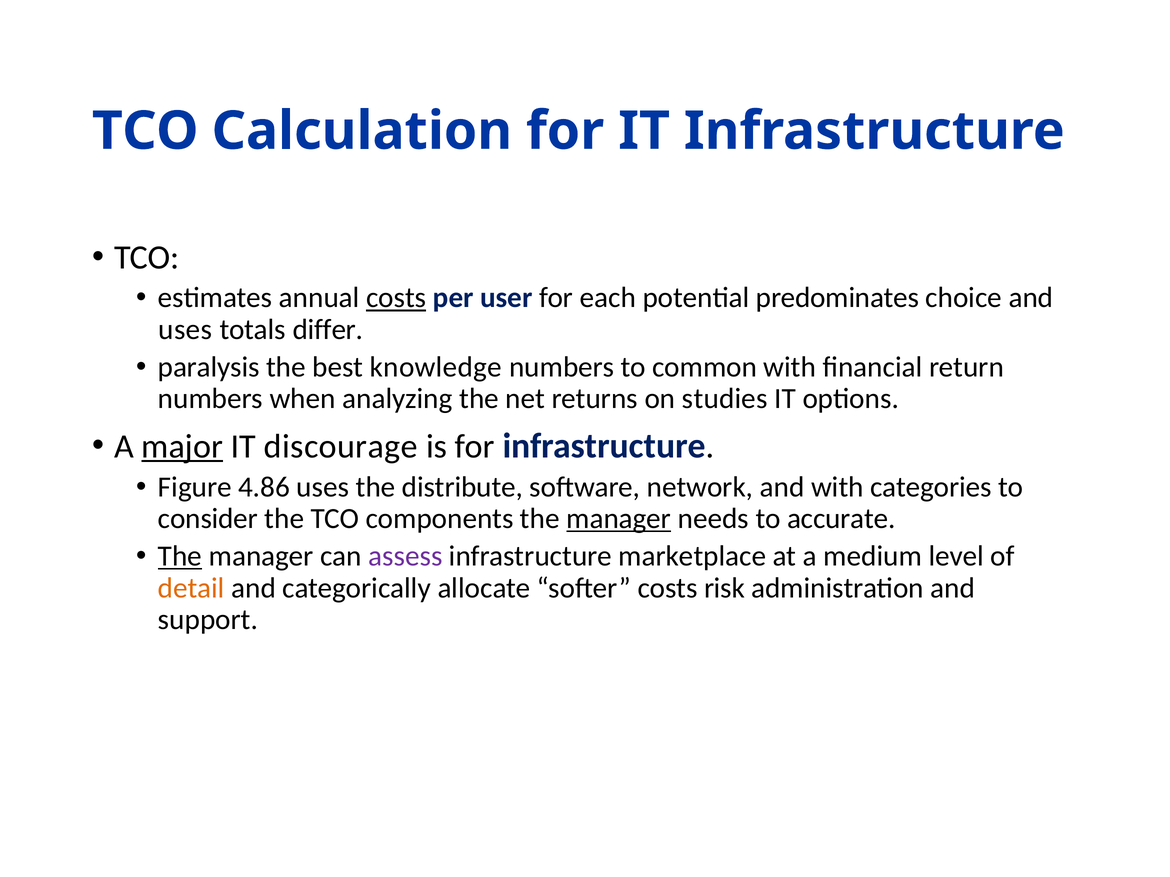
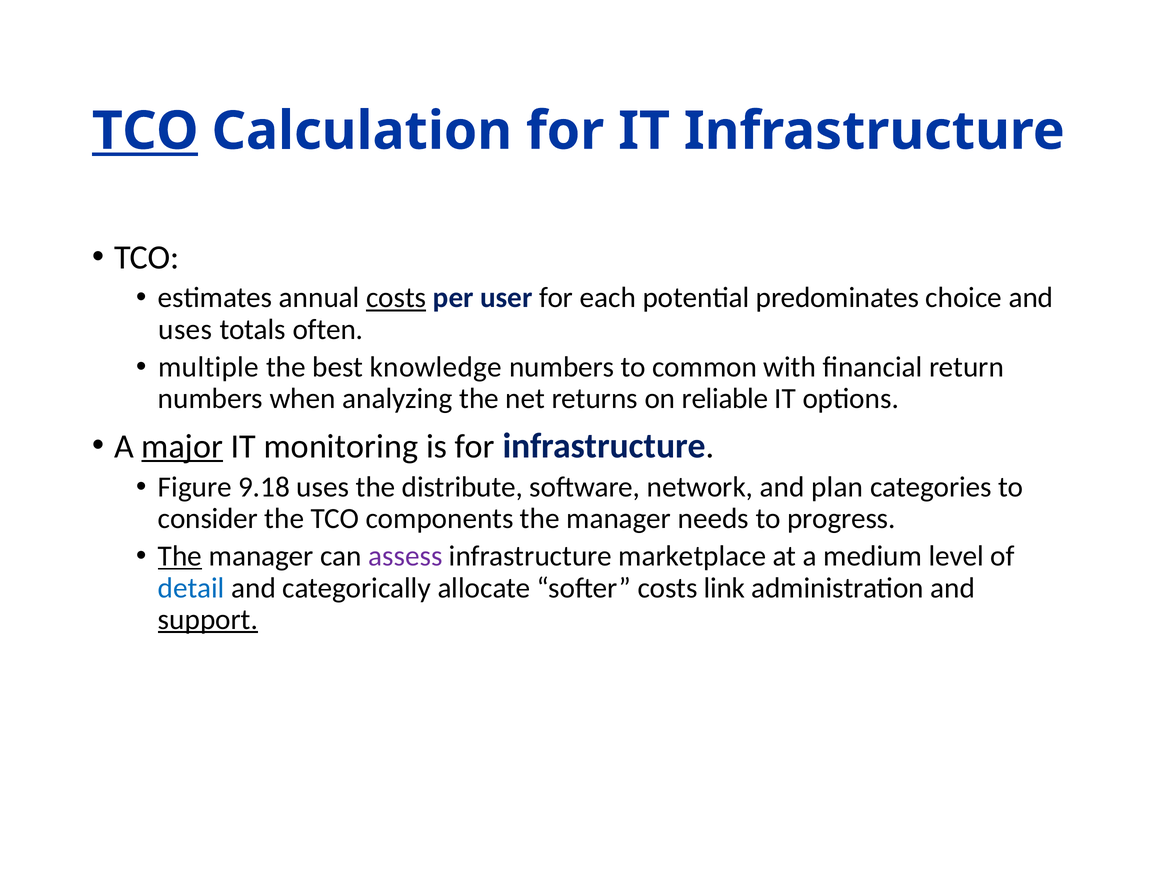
TCO at (145, 131) underline: none -> present
differ: differ -> often
paralysis: paralysis -> multiple
studies: studies -> reliable
discourage: discourage -> monitoring
4.86: 4.86 -> 9.18
and with: with -> plan
manager at (619, 519) underline: present -> none
accurate: accurate -> progress
detail colour: orange -> blue
risk: risk -> link
support underline: none -> present
